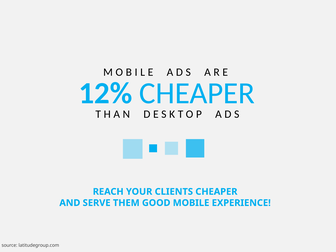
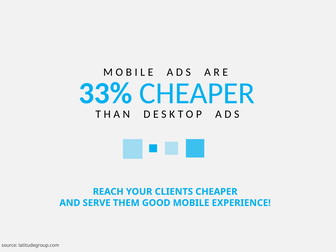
12%: 12% -> 33%
